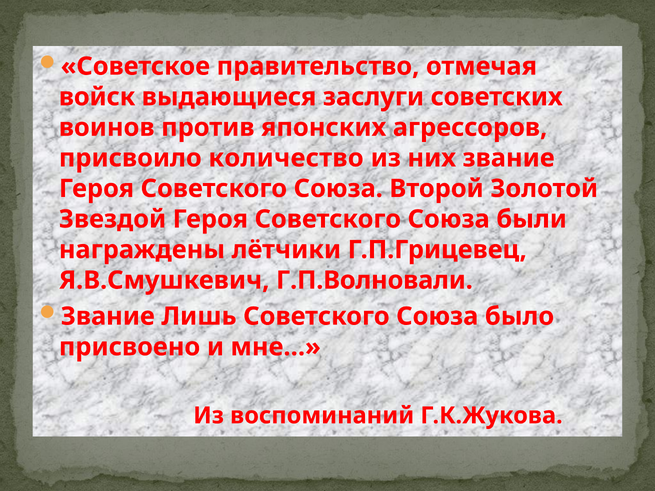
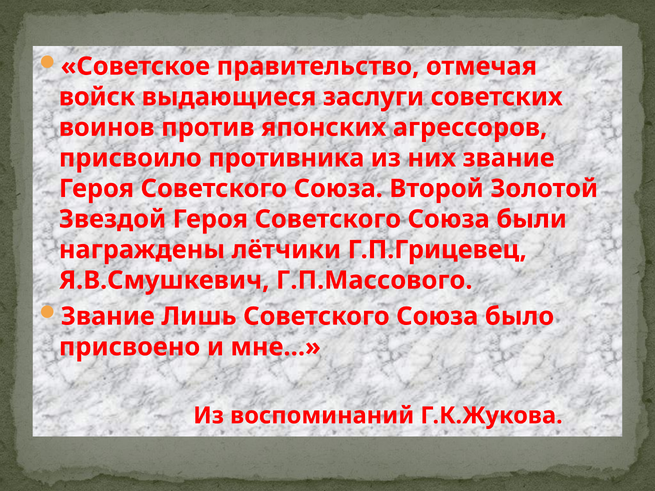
количество: количество -> противника
Г.П.Волновали: Г.П.Волновали -> Г.П.Массового
